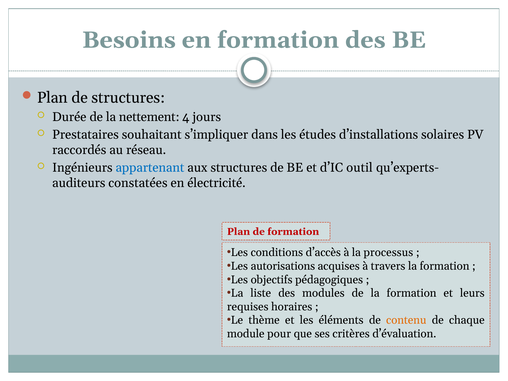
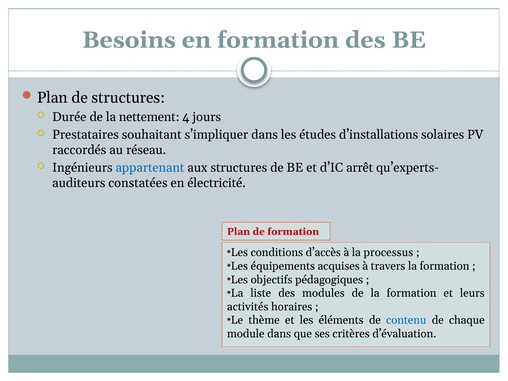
outil: outil -> arrêt
autorisations: autorisations -> équipements
requises: requises -> activités
contenu colour: orange -> blue
module pour: pour -> dans
